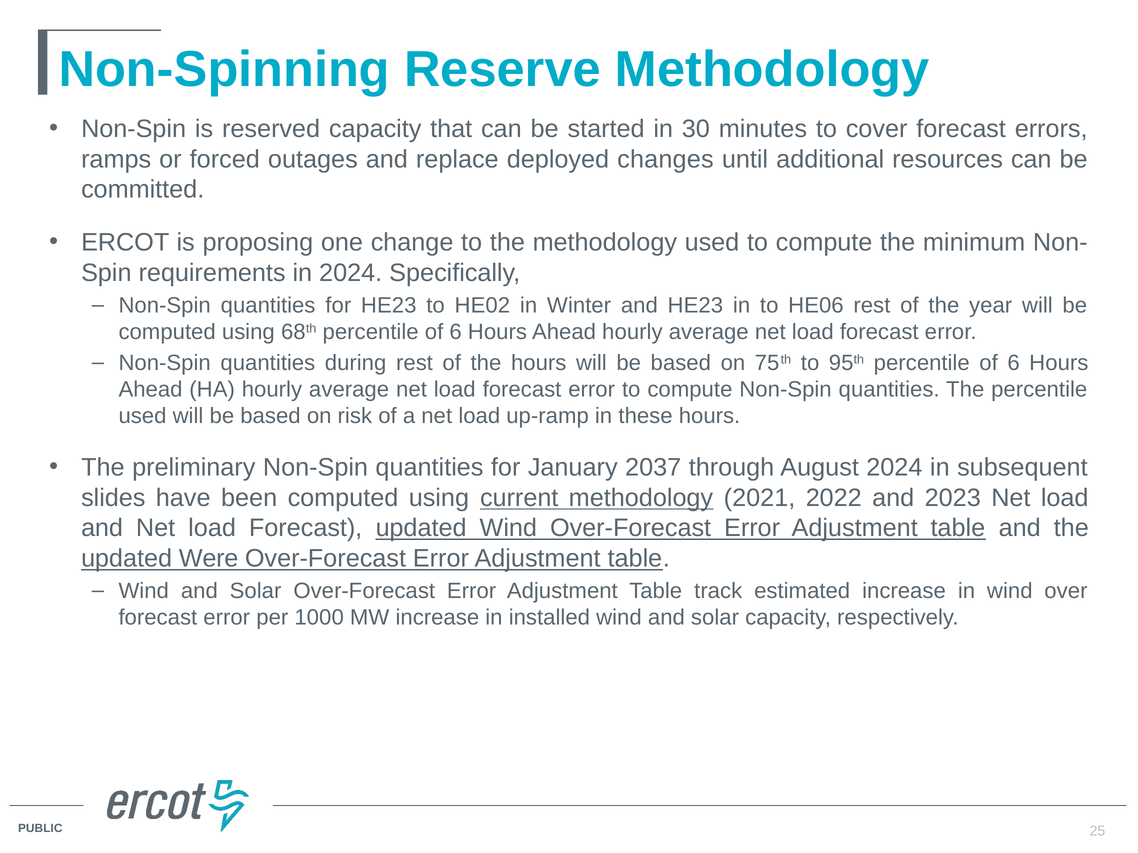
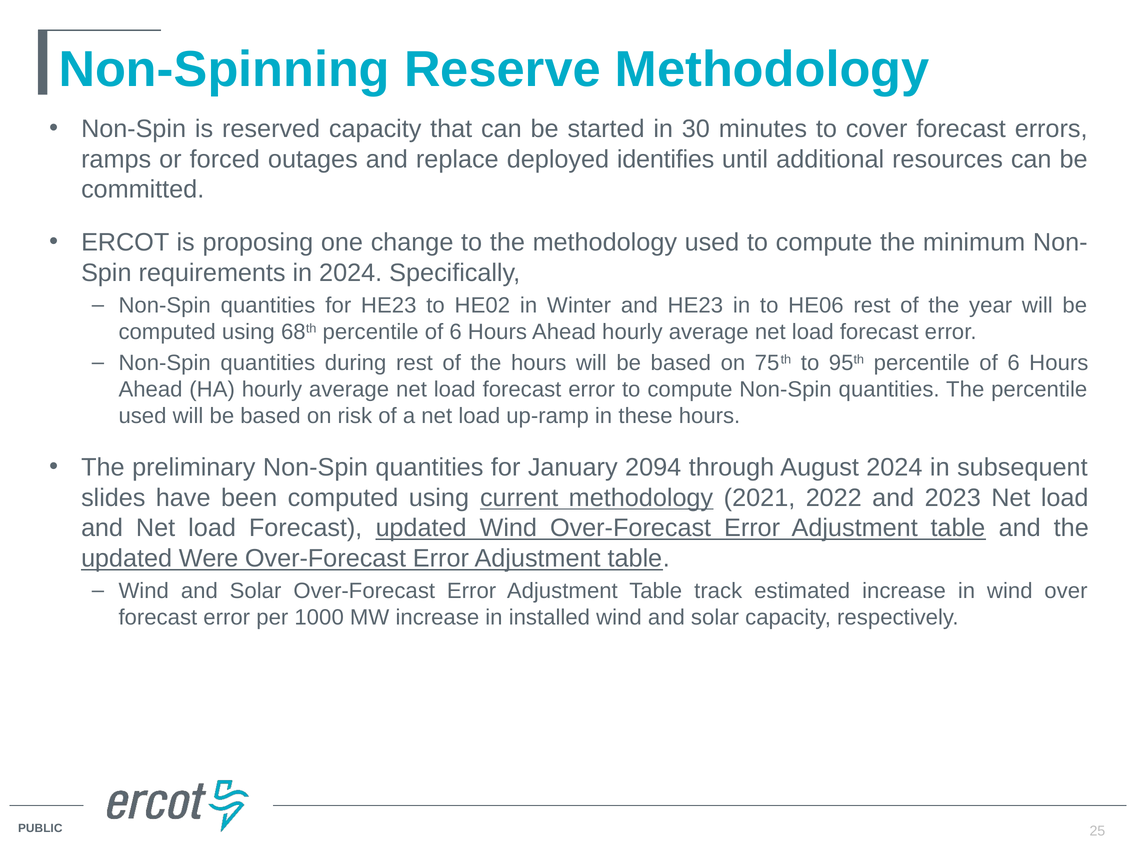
changes: changes -> identifies
2037: 2037 -> 2094
